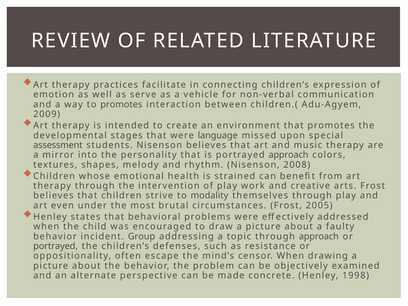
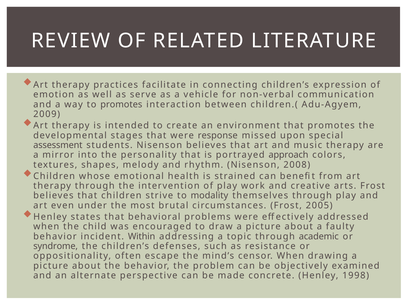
language: language -> response
Group: Group -> Within
through approach: approach -> academic
portrayed at (56, 246): portrayed -> syndrome
